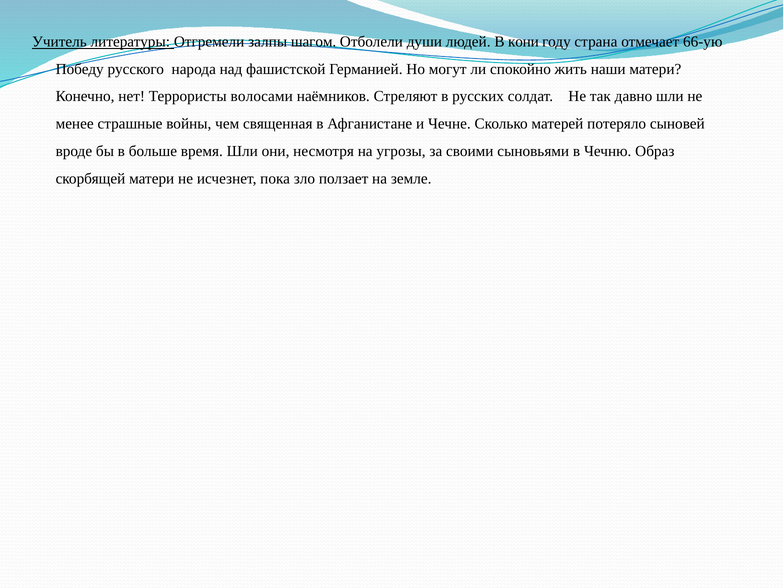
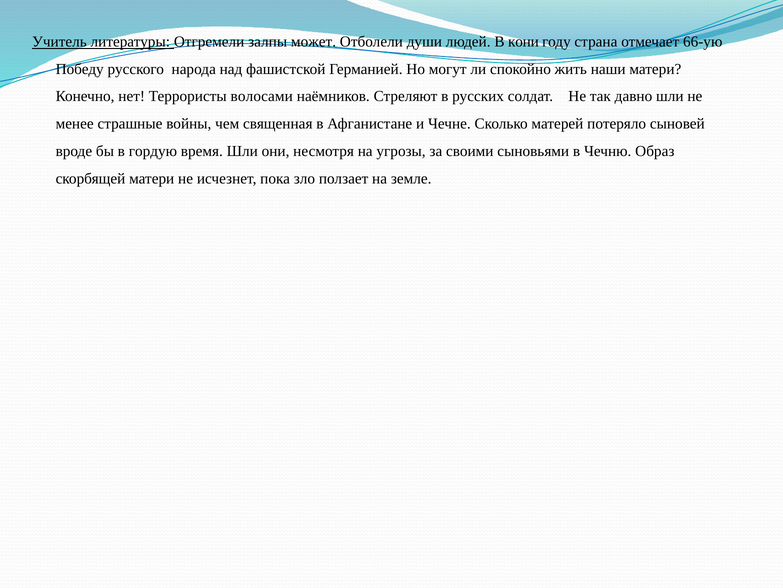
шагом: шагом -> может
больше: больше -> гордую
